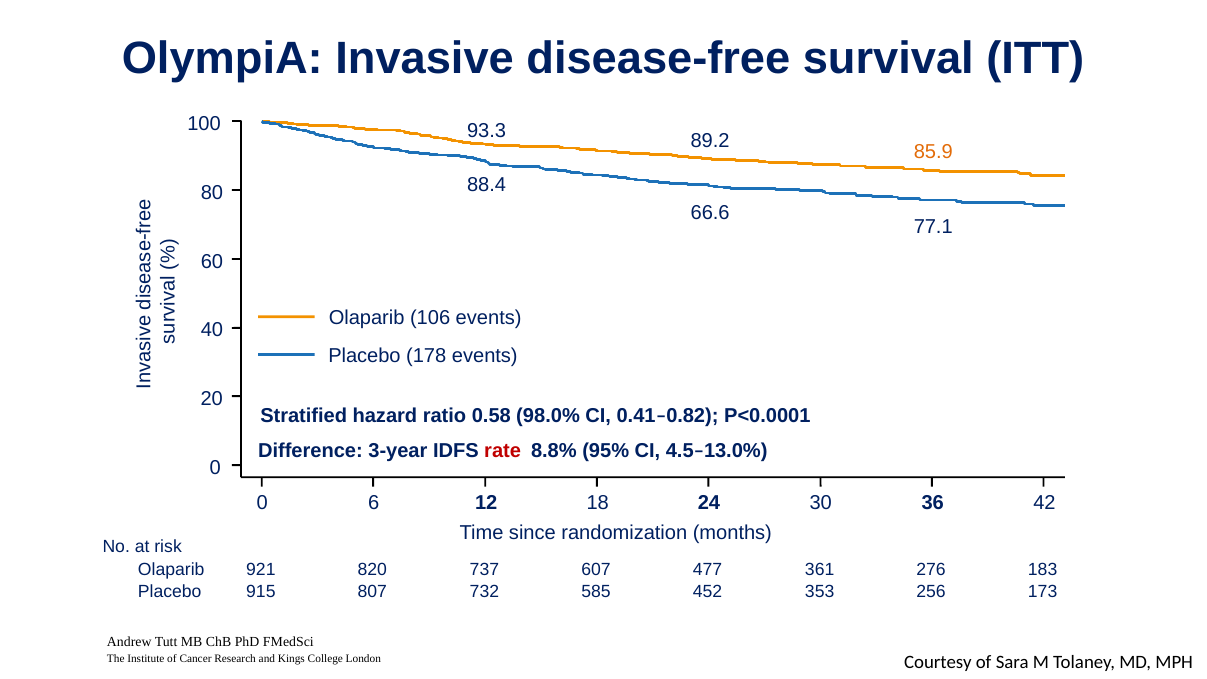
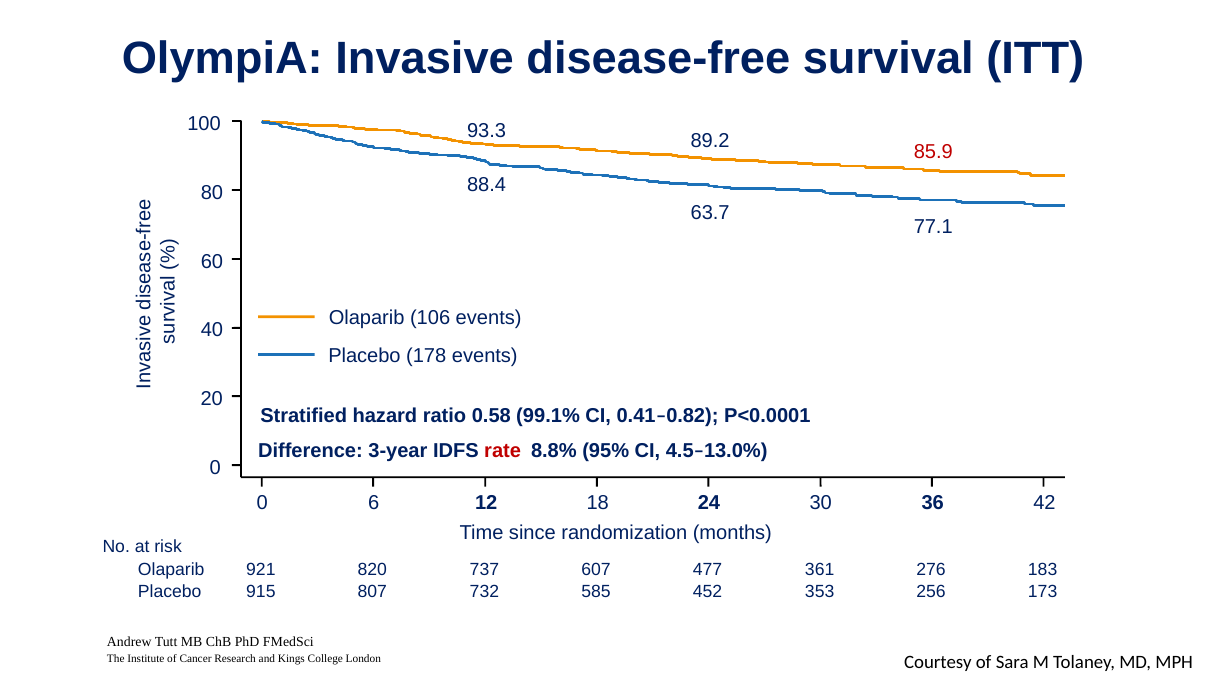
85.9 colour: orange -> red
66.6: 66.6 -> 63.7
98.0%: 98.0% -> 99.1%
